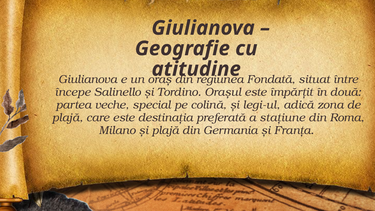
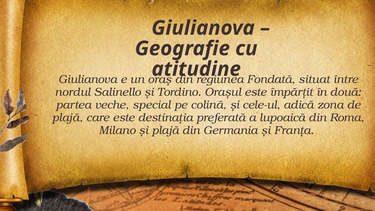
începe: începe -> nordul
legi-ul: legi-ul -> cele-ul
stațiune: stațiune -> lupoaică
